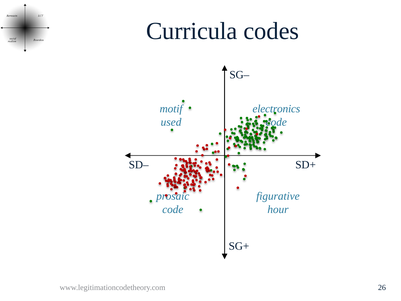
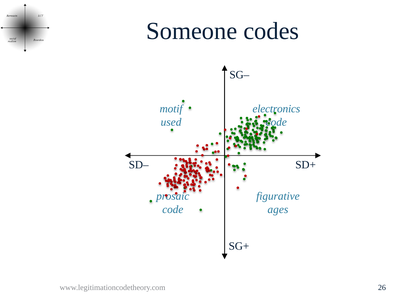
Curricula: Curricula -> Someone
hour: hour -> ages
